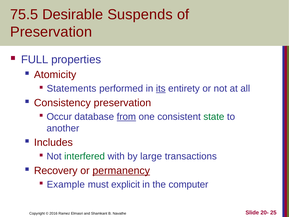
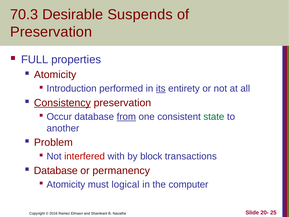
75.5: 75.5 -> 70.3
Statements: Statements -> Introduction
Consistency underline: none -> present
Includes: Includes -> Problem
interfered colour: green -> red
large: large -> block
Recovery at (56, 170): Recovery -> Database
permanency underline: present -> none
Example at (66, 184): Example -> Atomicity
explicit: explicit -> logical
